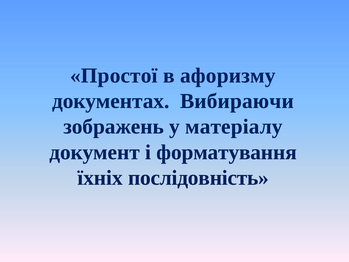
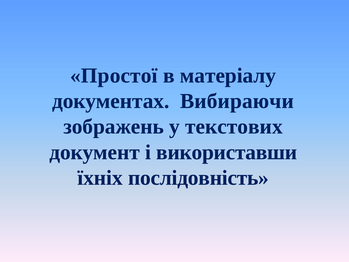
афоризму: афоризму -> матеріалу
матеріалу: матеріалу -> текстових
форматування: форматування -> використавши
